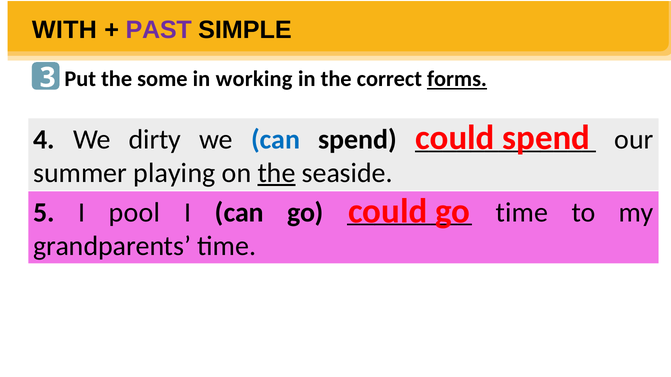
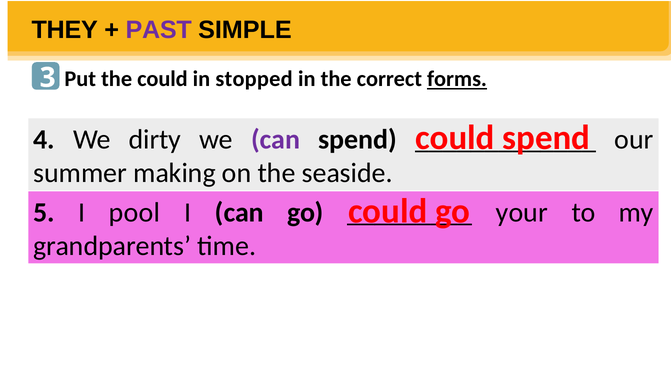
WITH: WITH -> THEY
the some: some -> could
working: working -> stopped
can at (276, 140) colour: blue -> purple
playing: playing -> making
the at (277, 173) underline: present -> none
time at (522, 213): time -> your
